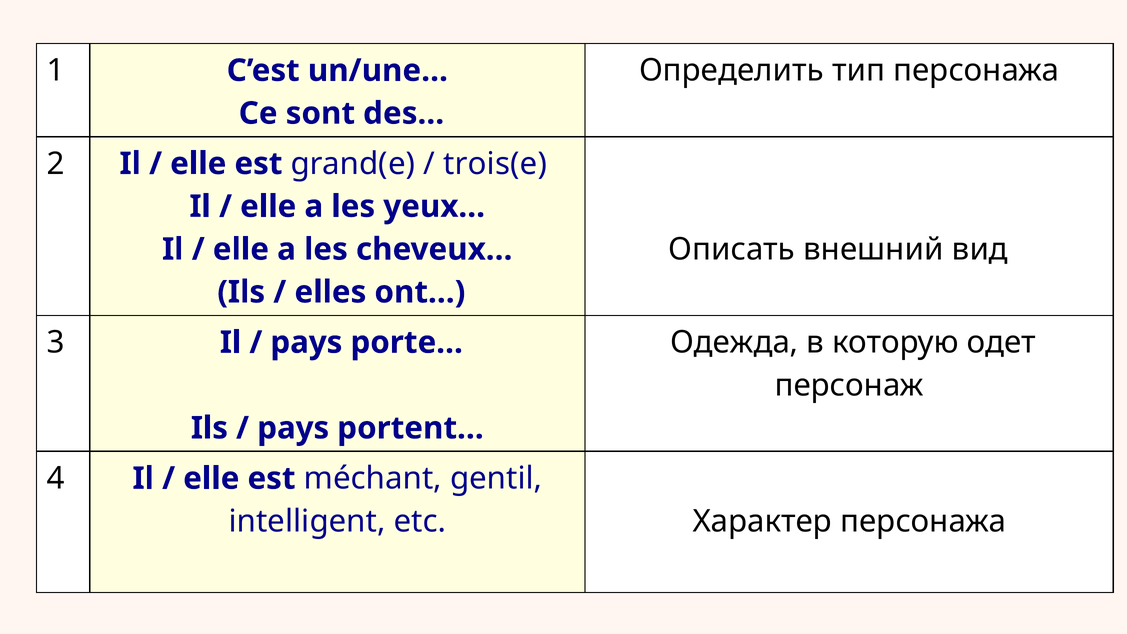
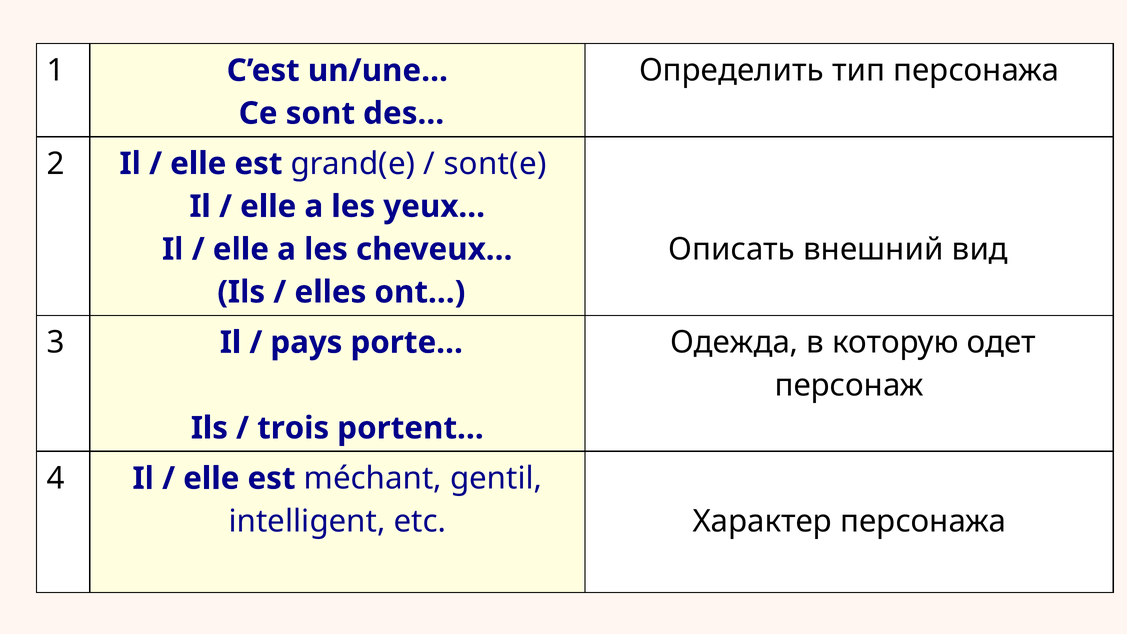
trois(e: trois(e -> sont(e
pays at (293, 428): pays -> trois
